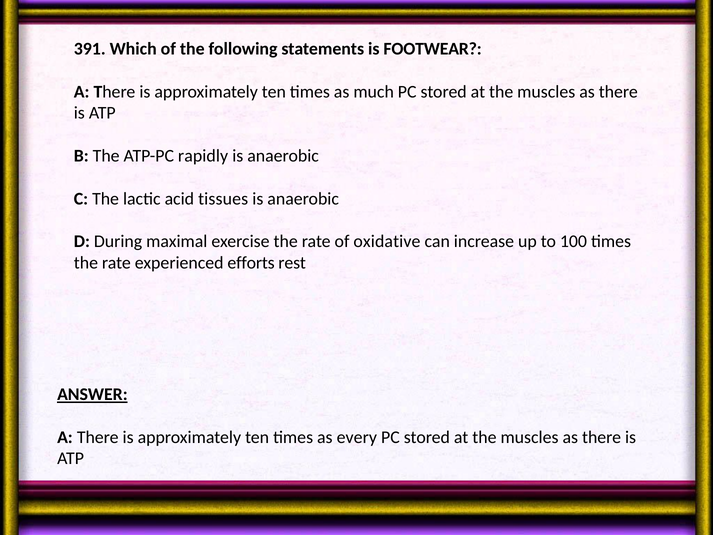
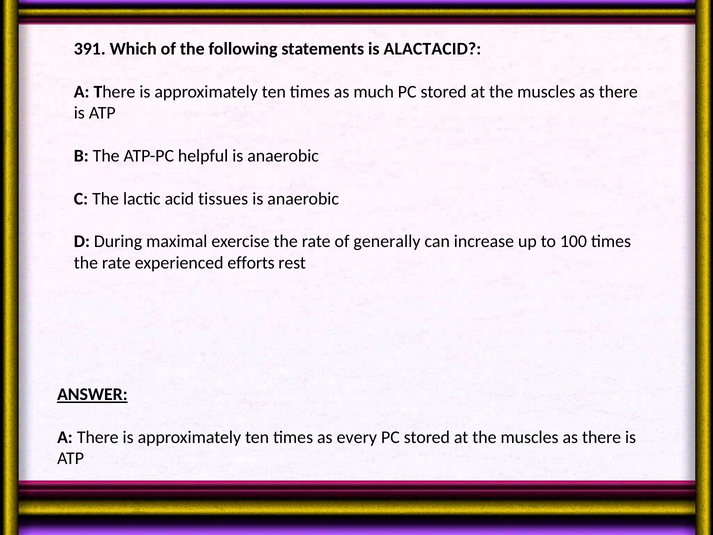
FOOTWEAR: FOOTWEAR -> ALACTACID
rapidly: rapidly -> helpful
oxidative: oxidative -> generally
